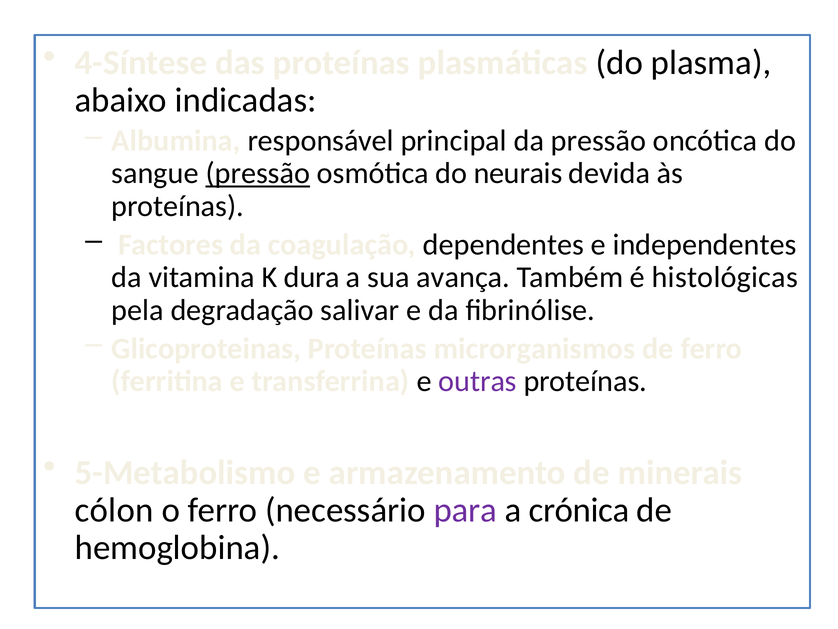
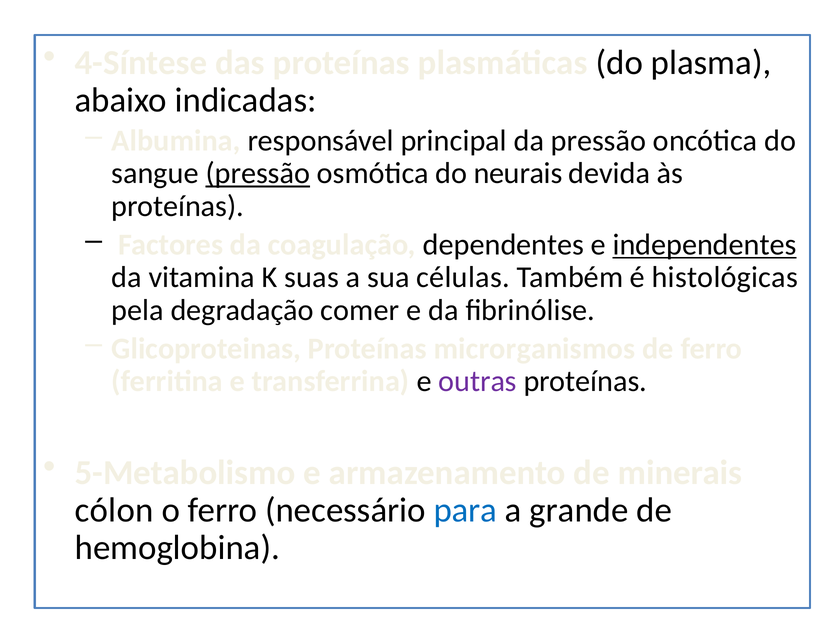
independentes underline: none -> present
dura: dura -> suas
avança: avança -> células
salivar: salivar -> comer
para colour: purple -> blue
crónica: crónica -> grande
